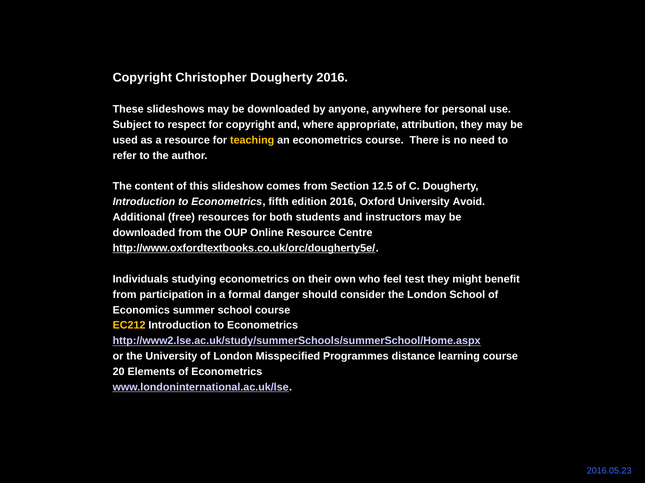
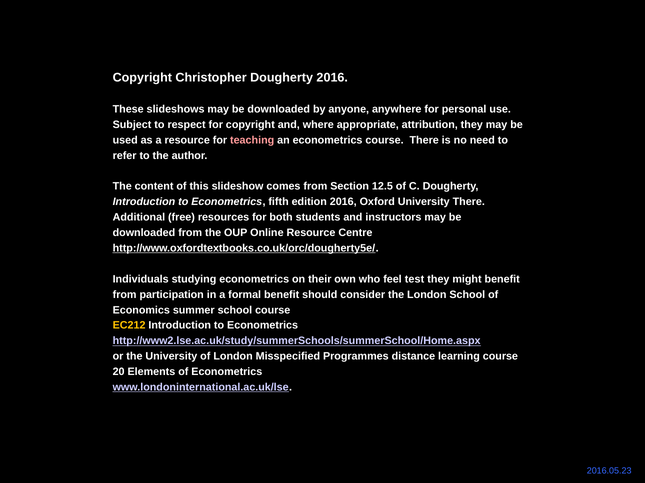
teaching colour: yellow -> pink
University Avoid: Avoid -> There
formal danger: danger -> benefit
